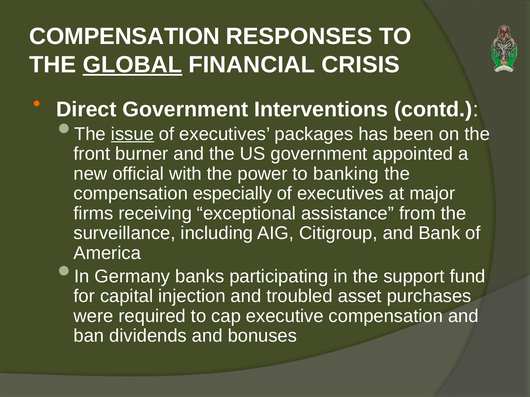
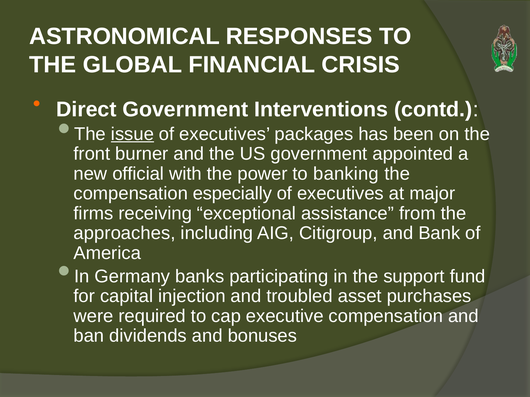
COMPENSATION at (125, 37): COMPENSATION -> ASTRONOMICAL
GLOBAL underline: present -> none
surveillance: surveillance -> approaches
